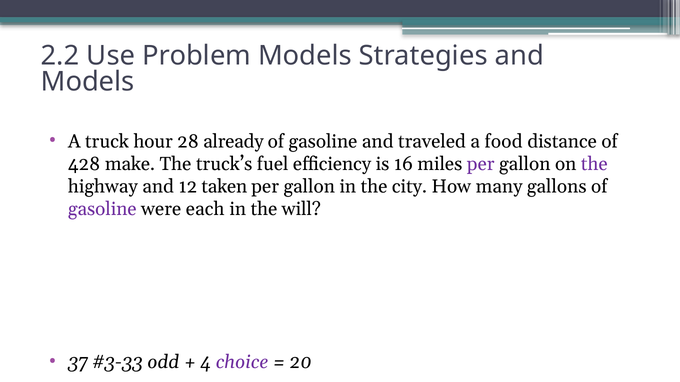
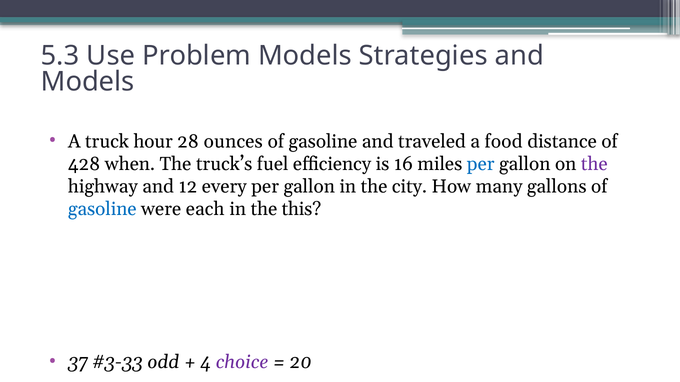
2.2: 2.2 -> 5.3
already: already -> ounces
make: make -> when
per at (481, 164) colour: purple -> blue
taken: taken -> every
gasoline at (102, 209) colour: purple -> blue
will: will -> this
